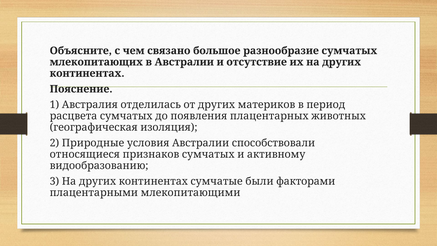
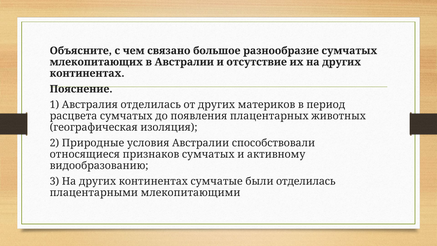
были факторами: факторами -> отделилась
